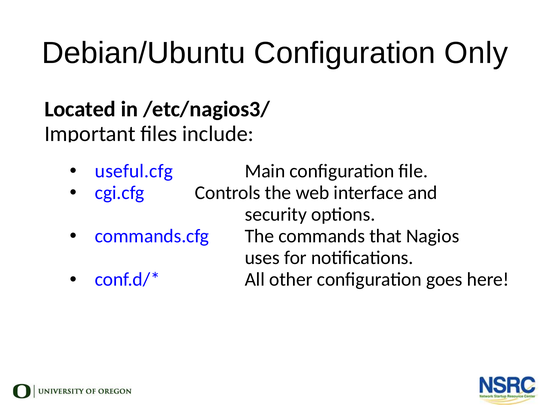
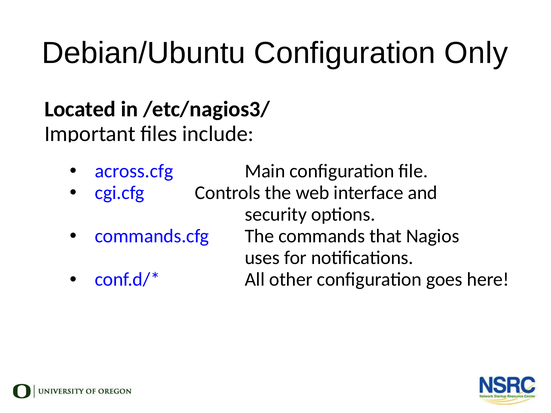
useful.cfg: useful.cfg -> across.cfg
